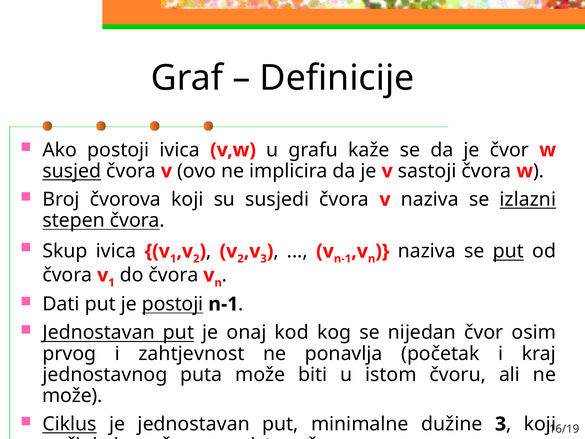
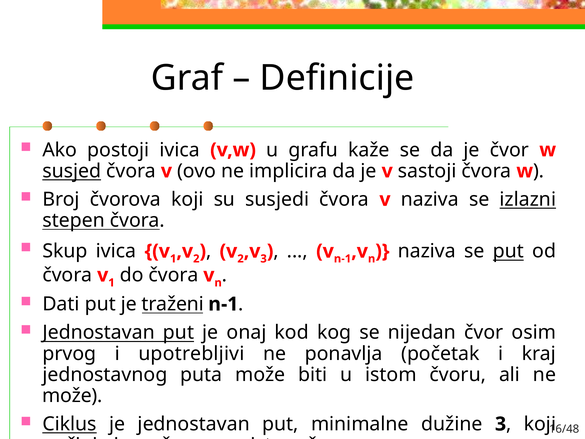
je postoji: postoji -> traženi
zahtjevnost: zahtjevnost -> upotrebljivi
16/19: 16/19 -> 16/48
